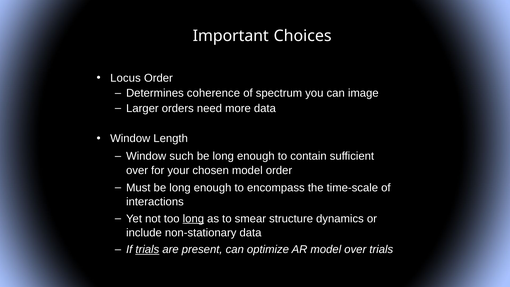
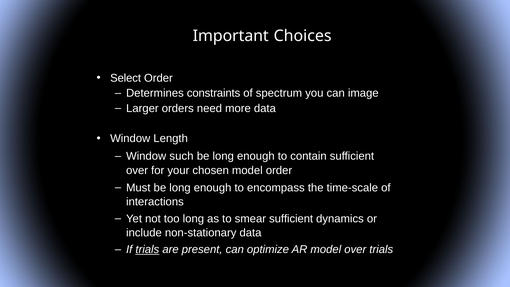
Locus: Locus -> Select
coherence: coherence -> constraints
long at (193, 219) underline: present -> none
smear structure: structure -> sufficient
